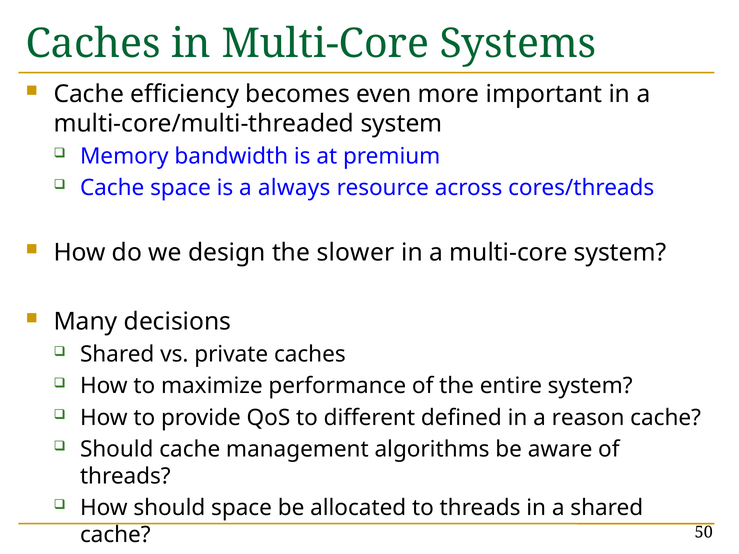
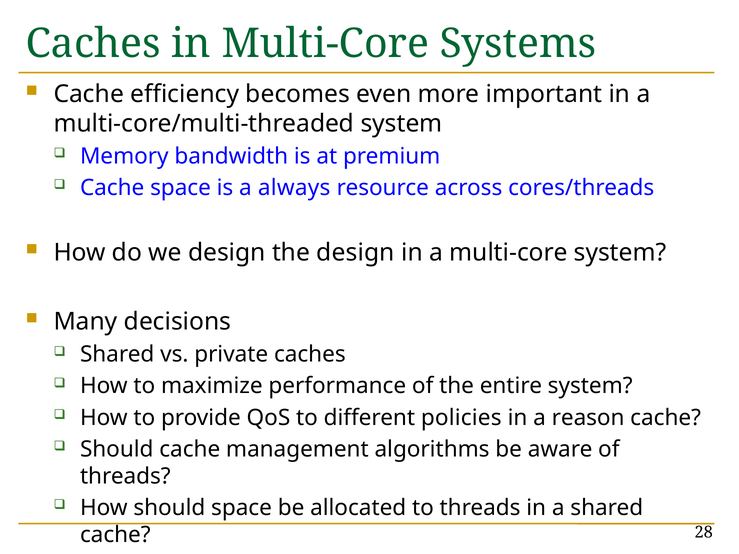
the slower: slower -> design
defined: defined -> policies
50: 50 -> 28
